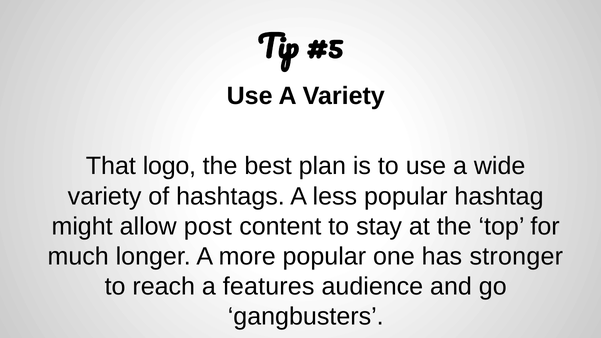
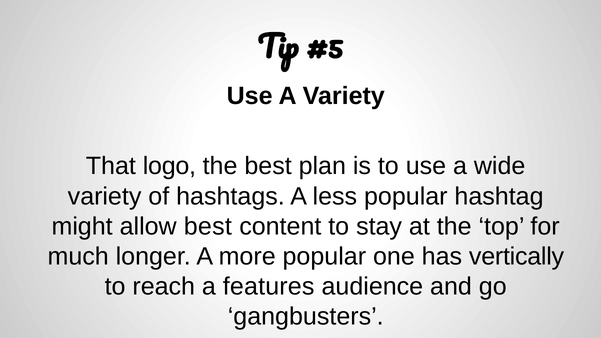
allow post: post -> best
stronger: stronger -> vertically
